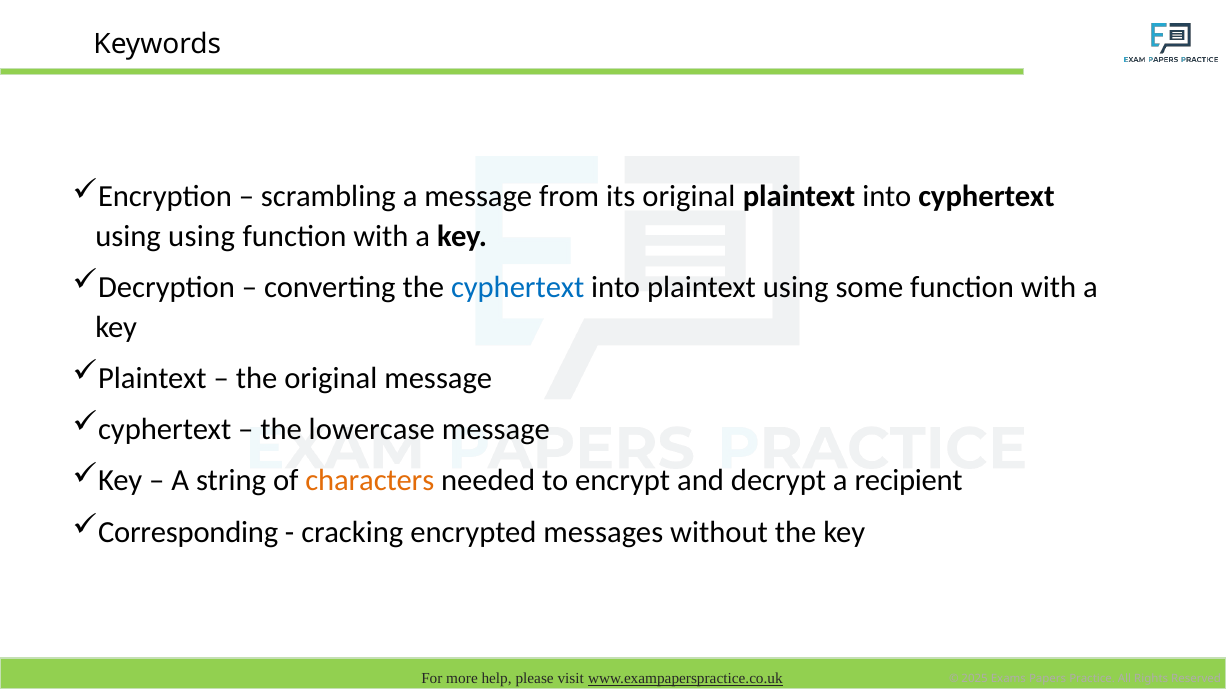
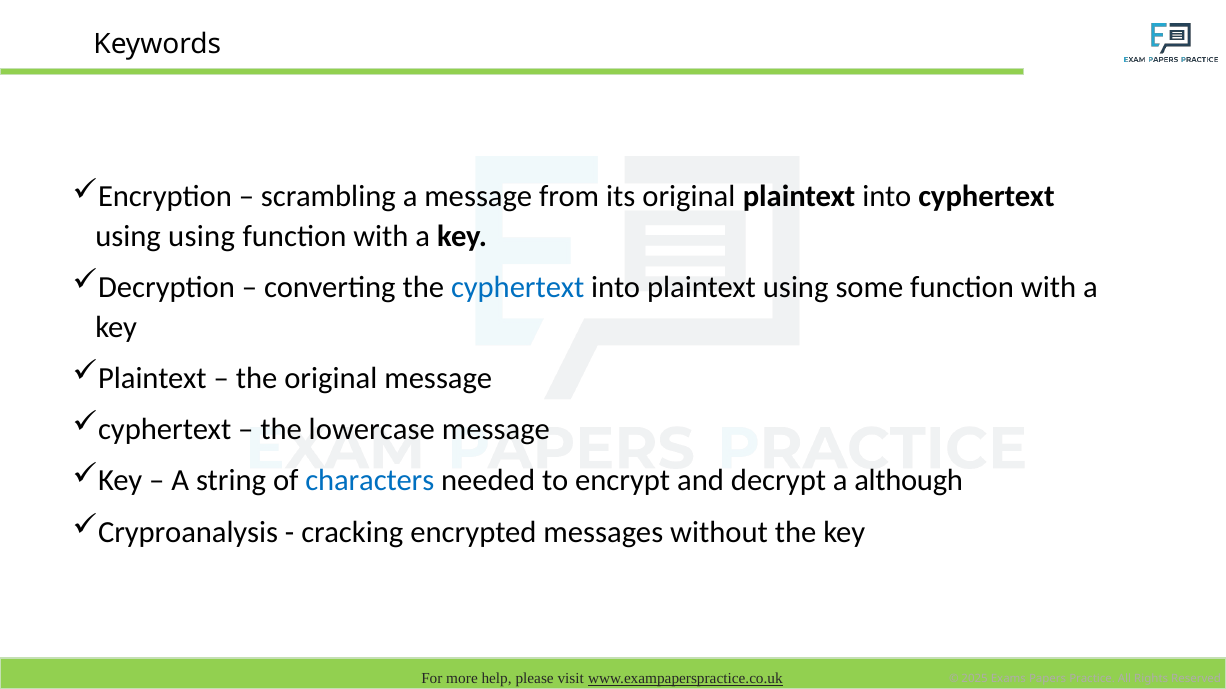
characters colour: orange -> blue
recipient: recipient -> although
Corresponding: Corresponding -> Cryproanalysis
